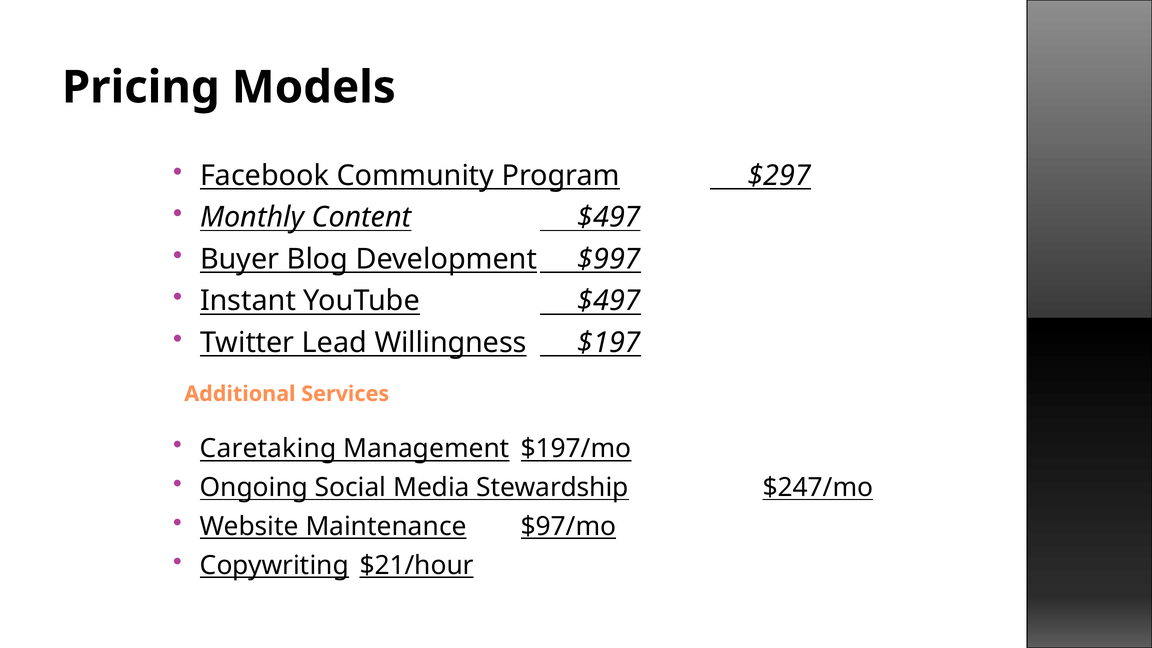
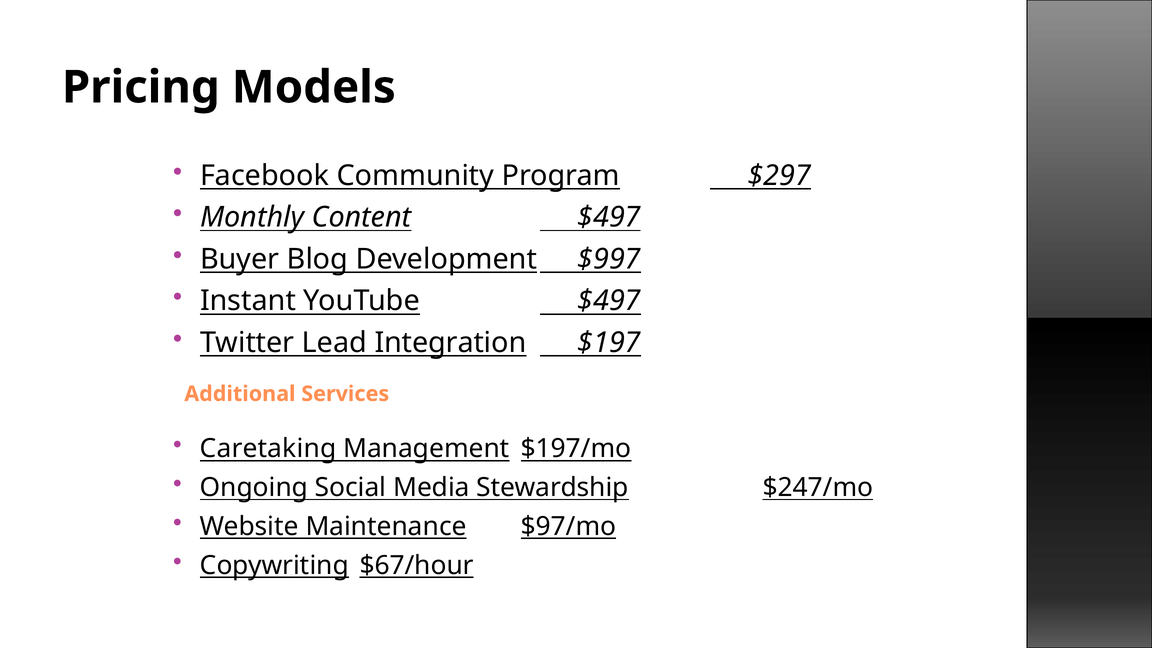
Willingness: Willingness -> Integration
$21/hour: $21/hour -> $67/hour
